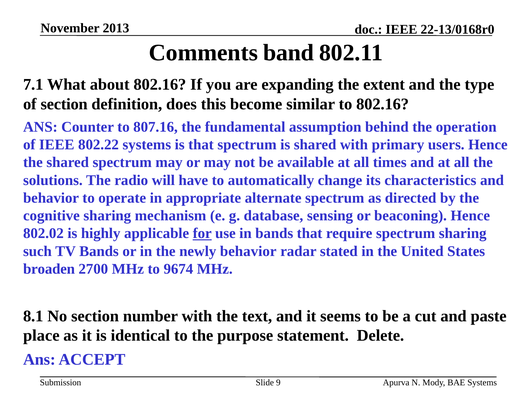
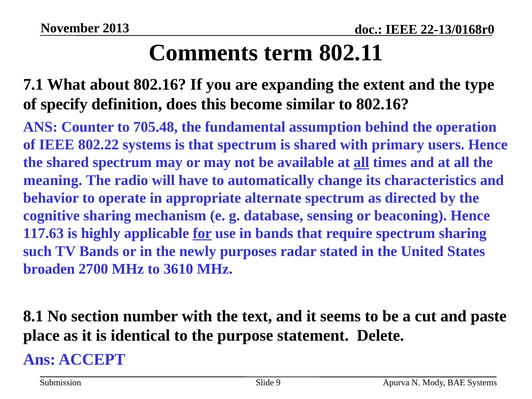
band: band -> term
of section: section -> specify
807.16: 807.16 -> 705.48
all at (361, 162) underline: none -> present
solutions: solutions -> meaning
802.02: 802.02 -> 117.63
newly behavior: behavior -> purposes
9674: 9674 -> 3610
